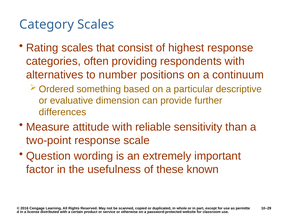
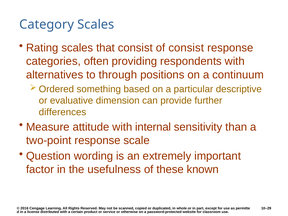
of highest: highest -> consist
number: number -> through
reliable: reliable -> internal
